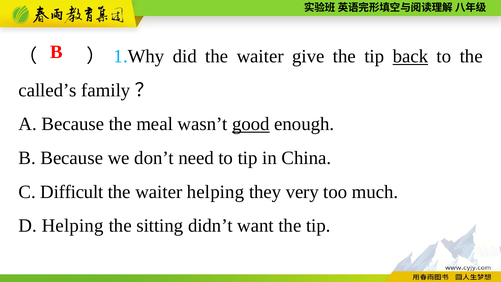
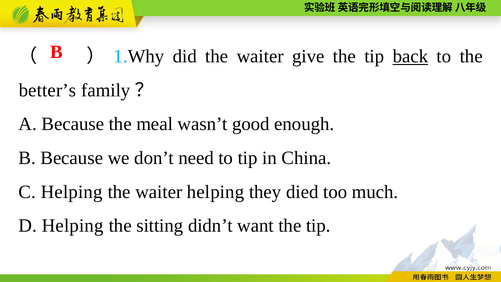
called’s: called’s -> better’s
good underline: present -> none
C Difficult: Difficult -> Helping
very: very -> died
